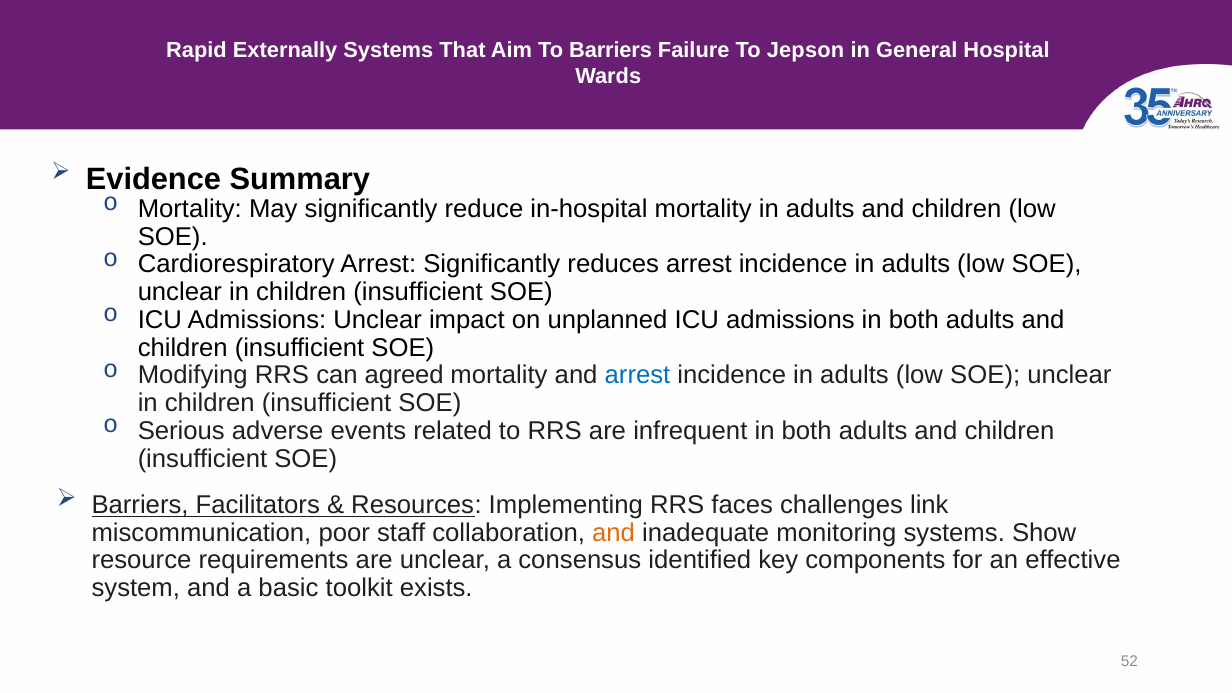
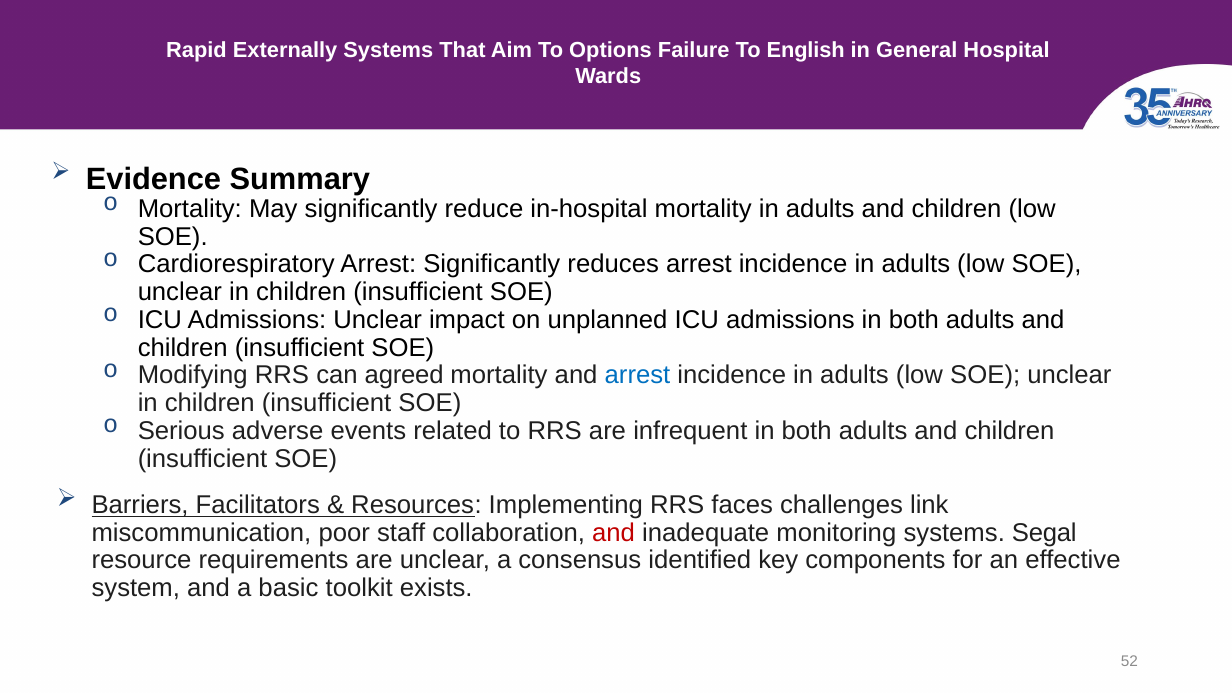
To Barriers: Barriers -> Options
Jepson: Jepson -> English
and at (614, 533) colour: orange -> red
Show: Show -> Segal
